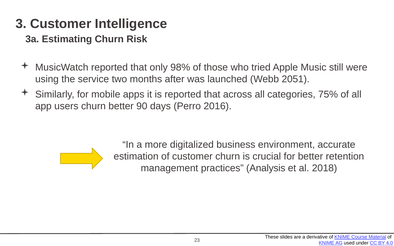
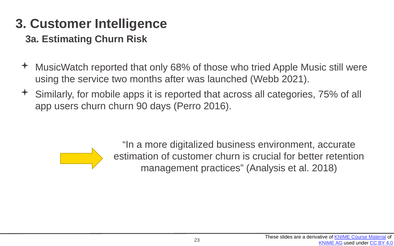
98%: 98% -> 68%
2051: 2051 -> 2021
churn better: better -> churn
